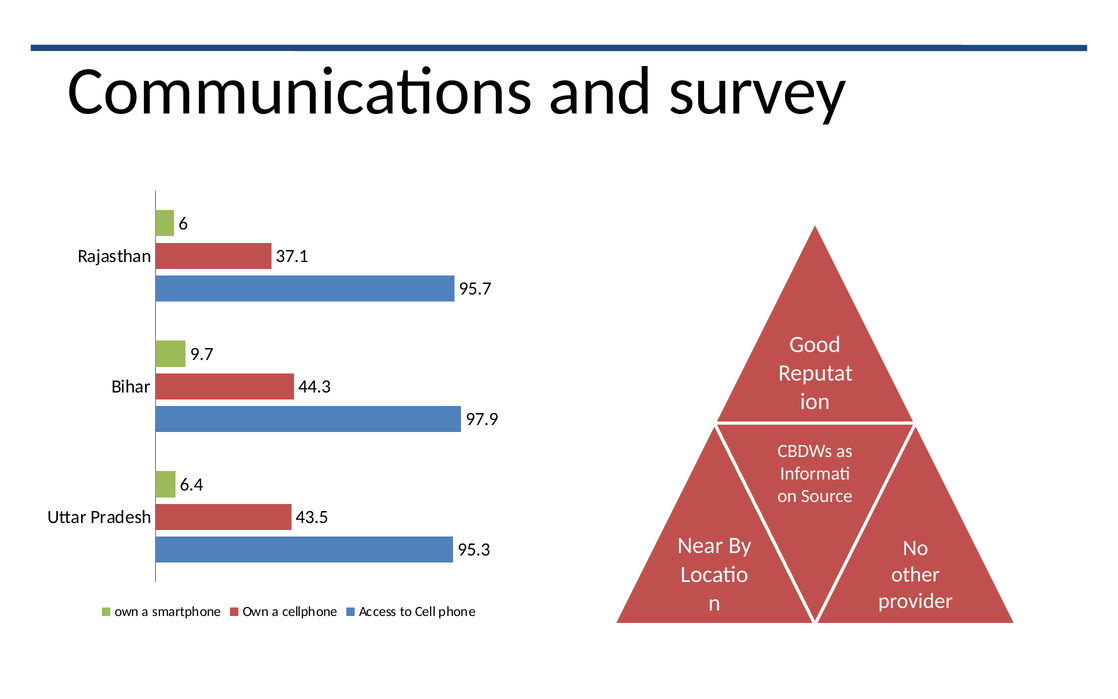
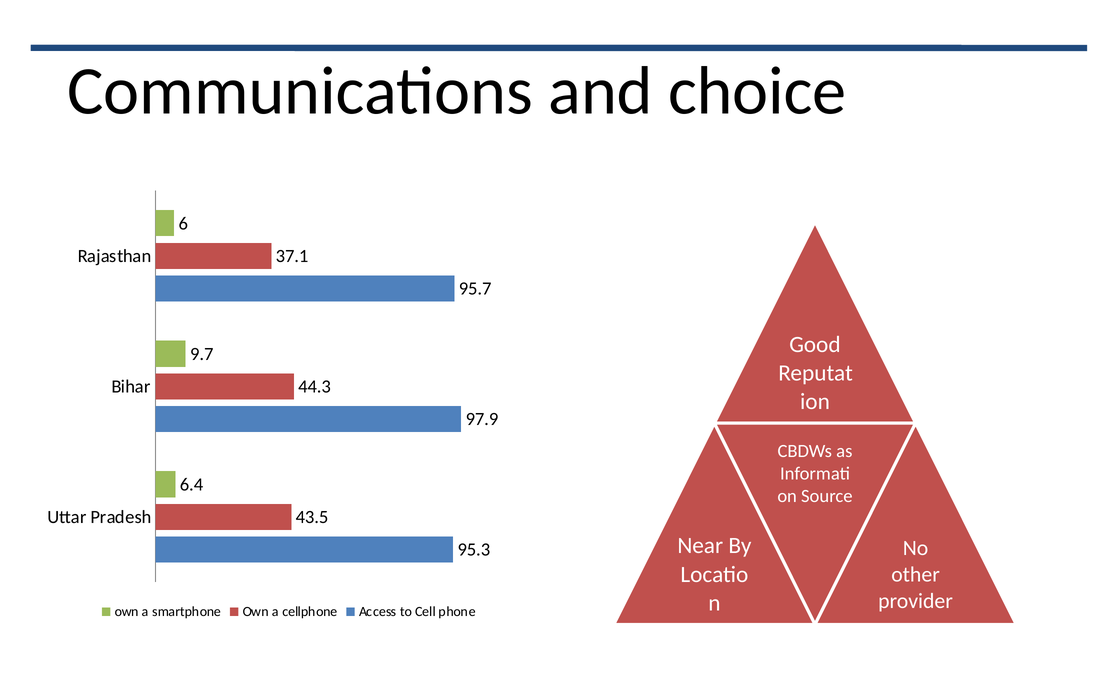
survey: survey -> choice
